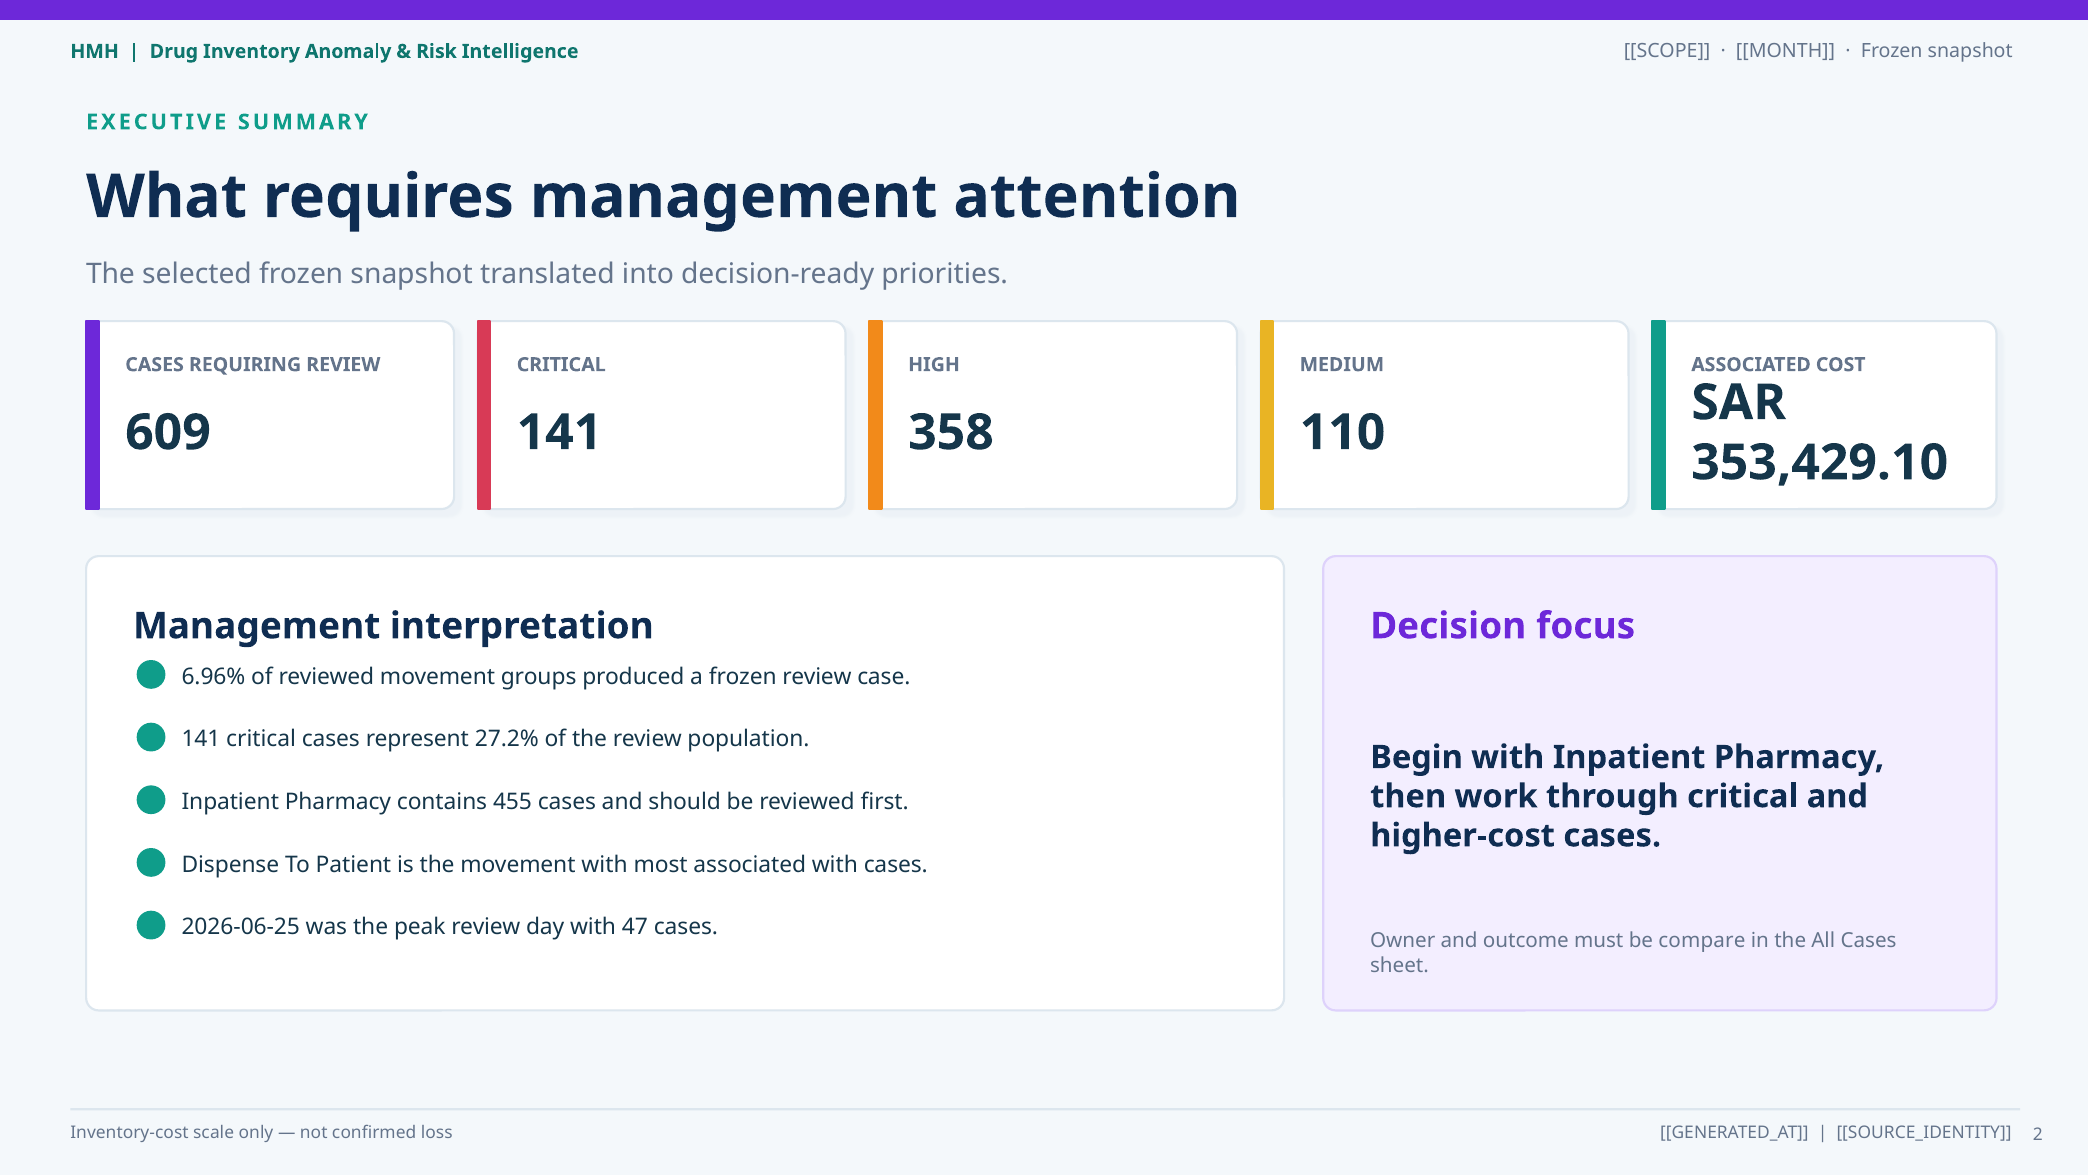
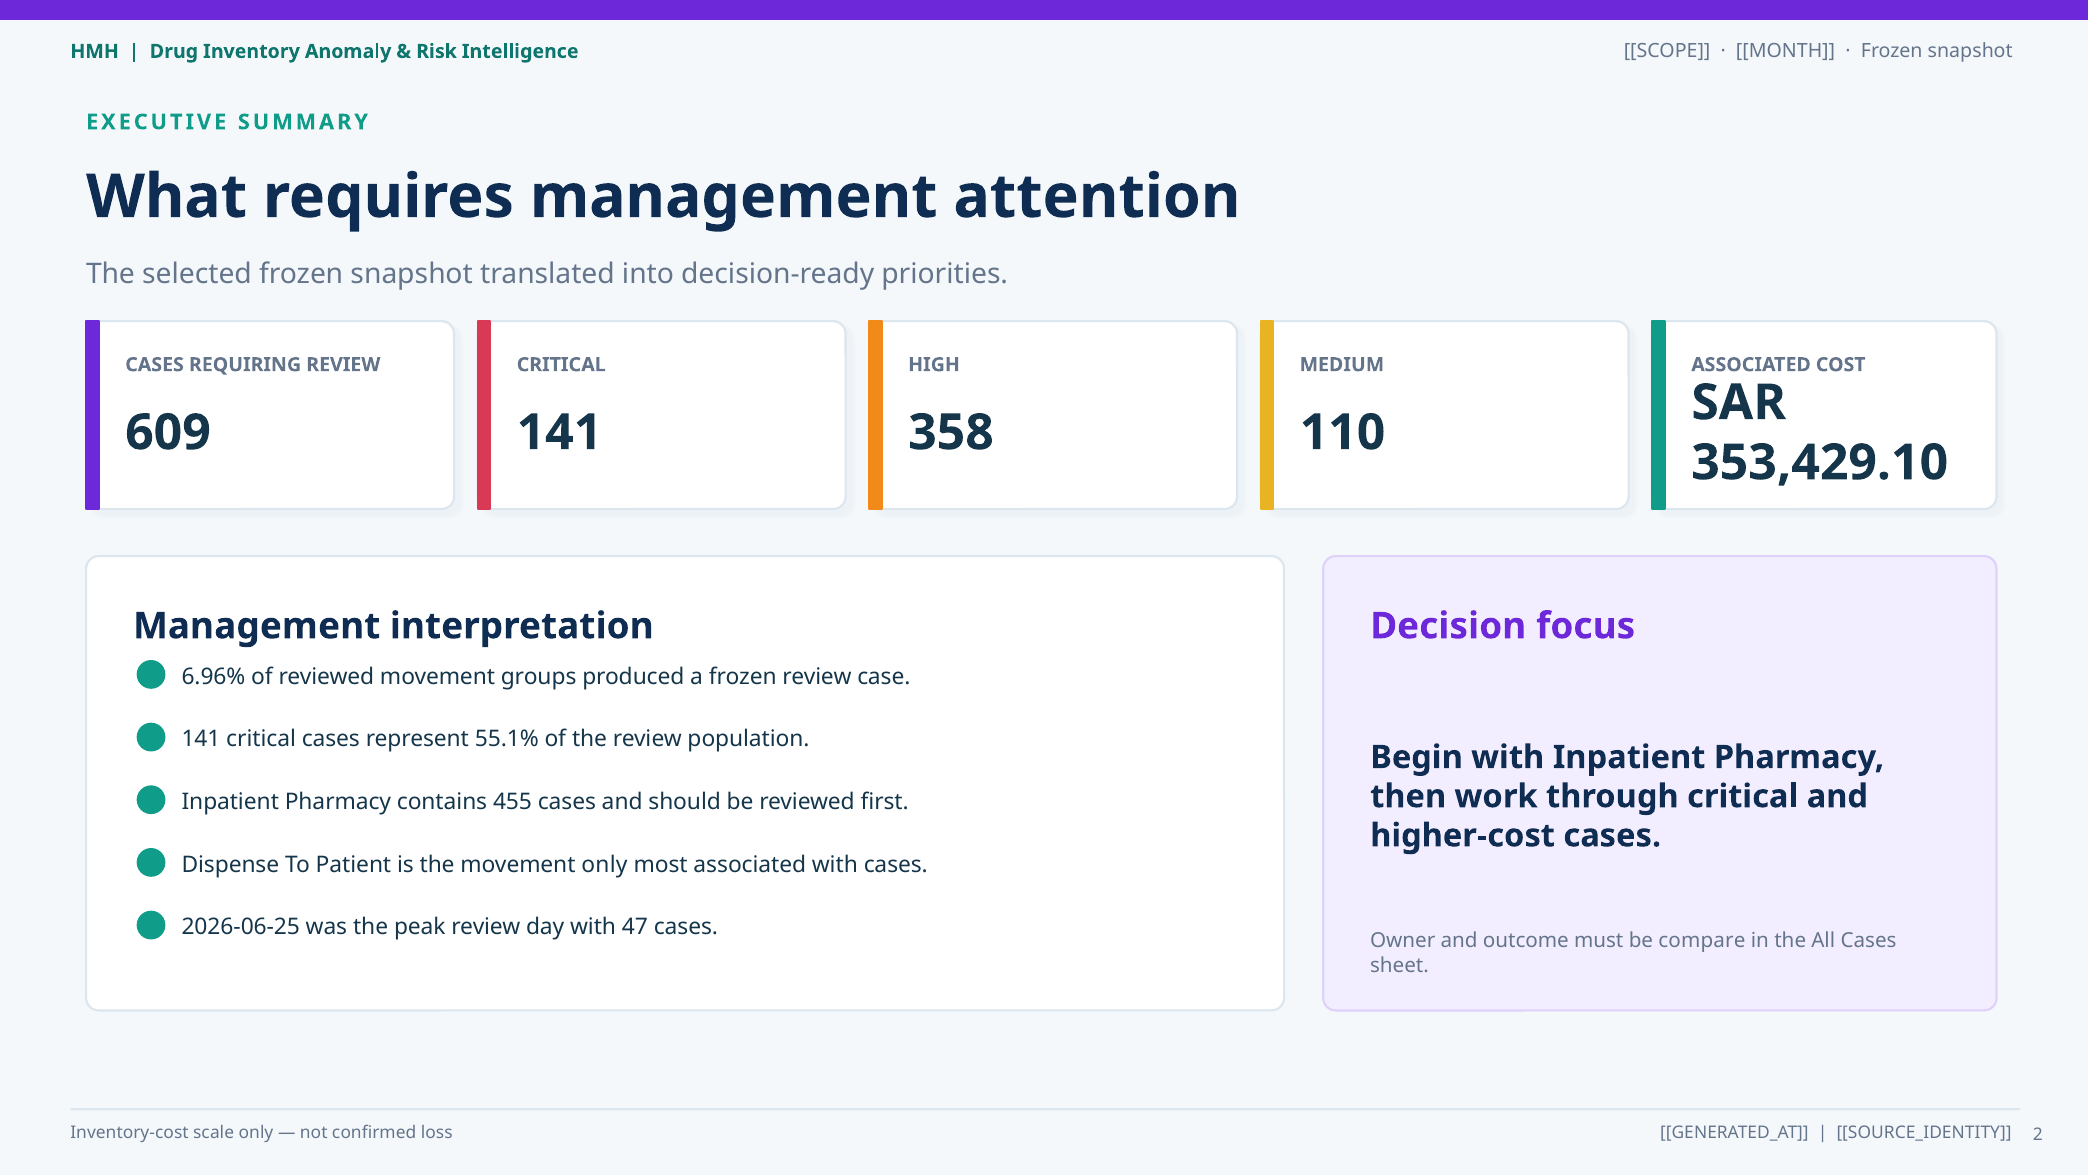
27.2%: 27.2% -> 55.1%
movement with: with -> only
